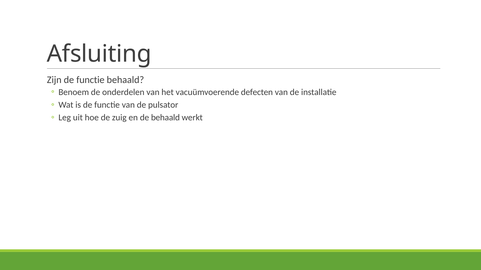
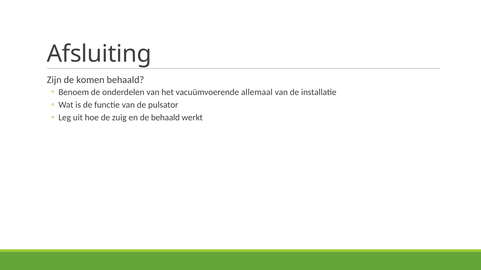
Zijn de functie: functie -> komen
defecten: defecten -> allemaal
